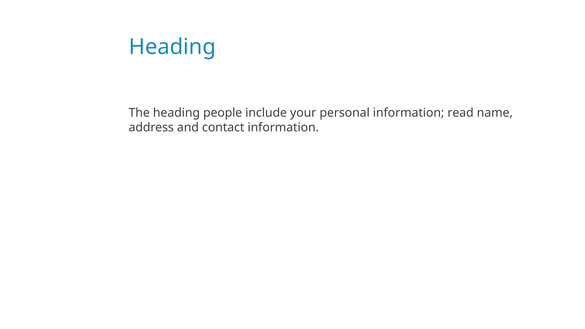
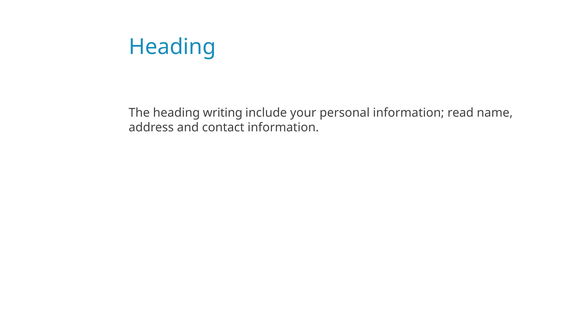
people: people -> writing
